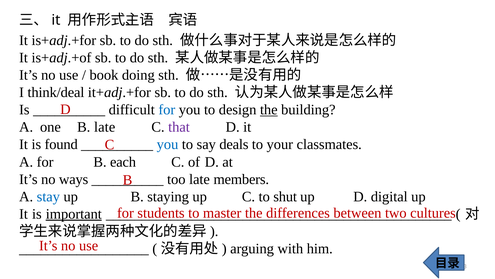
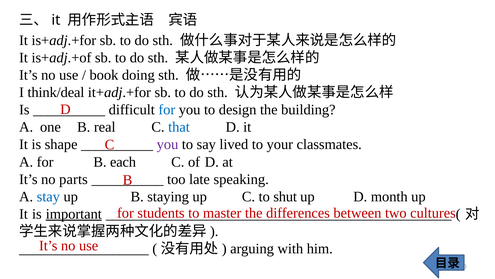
the at (269, 110) underline: present -> none
B late: late -> real
that colour: purple -> blue
found: found -> shape
you at (167, 144) colour: blue -> purple
deals: deals -> lived
ways: ways -> parts
members: members -> speaking
digital: digital -> month
